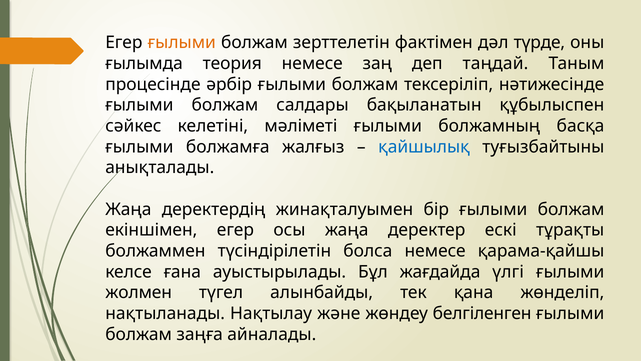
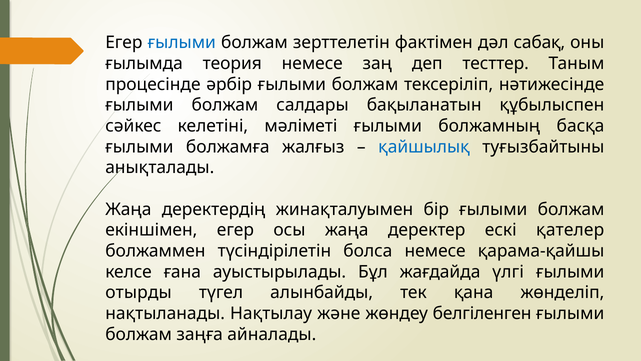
ғылыми at (182, 43) colour: orange -> blue
түрде: түрде -> сабақ
таңдай: таңдай -> тесттер
тұрақты: тұрақты -> қателер
жолмен: жолмен -> отырды
